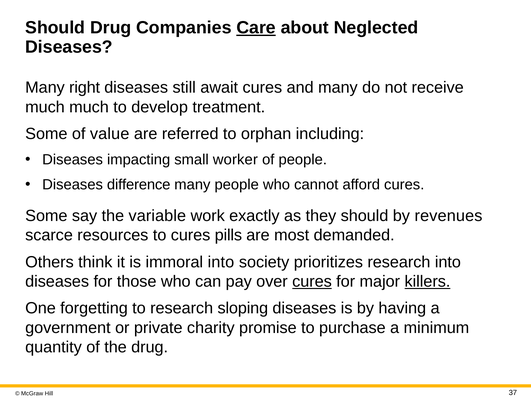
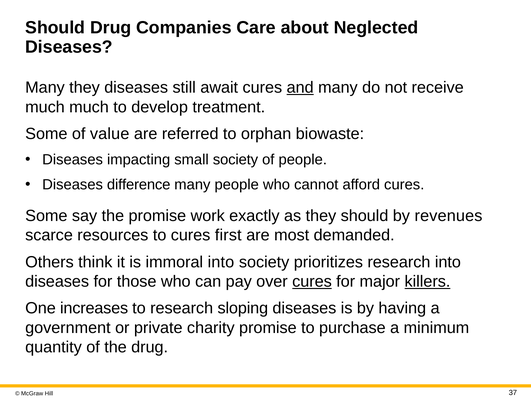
Care underline: present -> none
Many right: right -> they
and underline: none -> present
including: including -> biowaste
small worker: worker -> society
the variable: variable -> promise
pills: pills -> first
forgetting: forgetting -> increases
